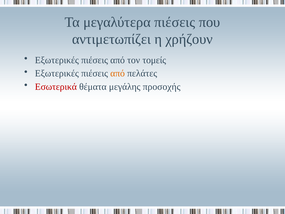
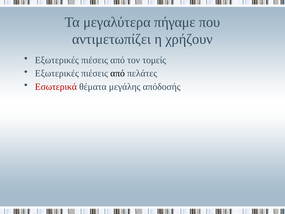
μεγαλύτερα πιέσεις: πιέσεις -> πήγαμε
από at (118, 73) colour: orange -> black
προσοχής: προσοχής -> απόδοσής
